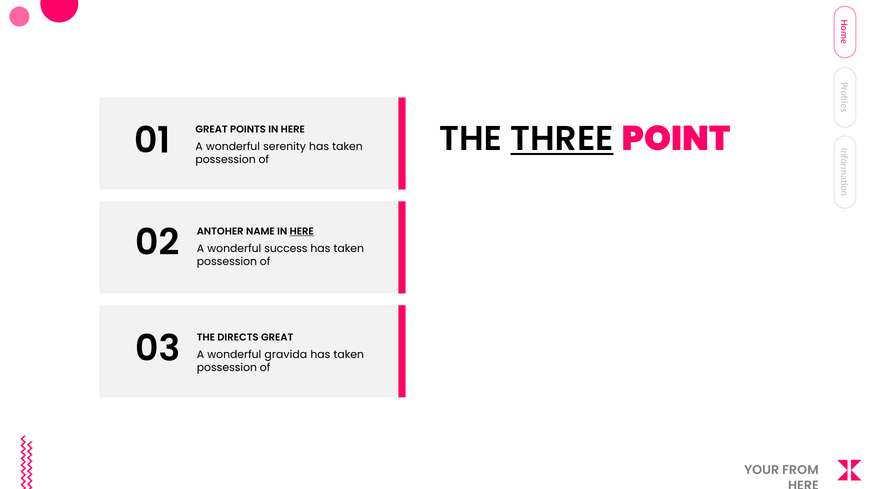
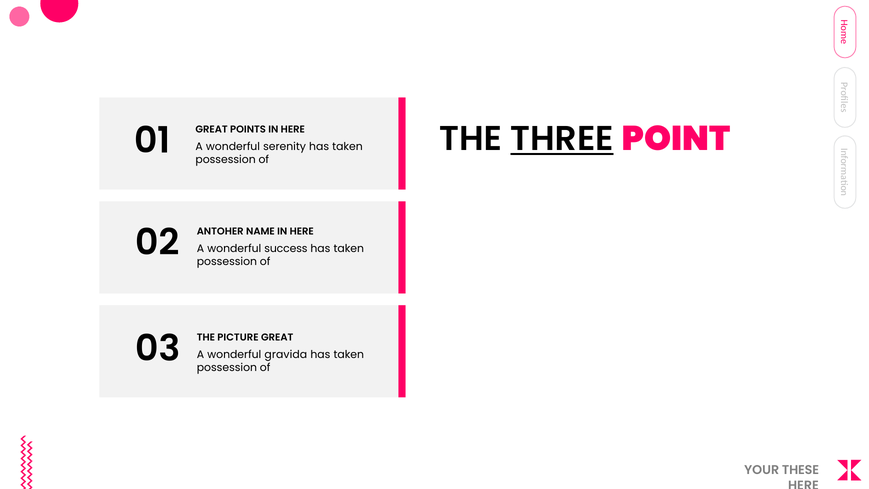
HERE at (302, 231) underline: present -> none
DIRECTS: DIRECTS -> PICTURE
FROM: FROM -> THESE
